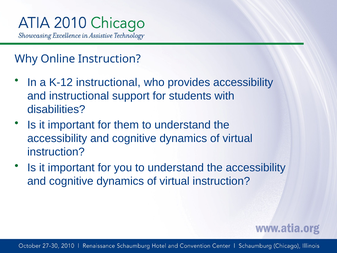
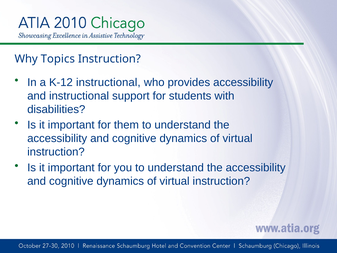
Online: Online -> Topics
